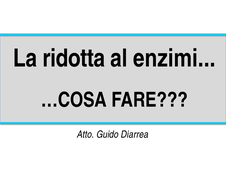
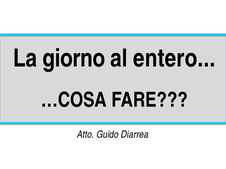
ridotta: ridotta -> giorno
enzimi: enzimi -> entero
